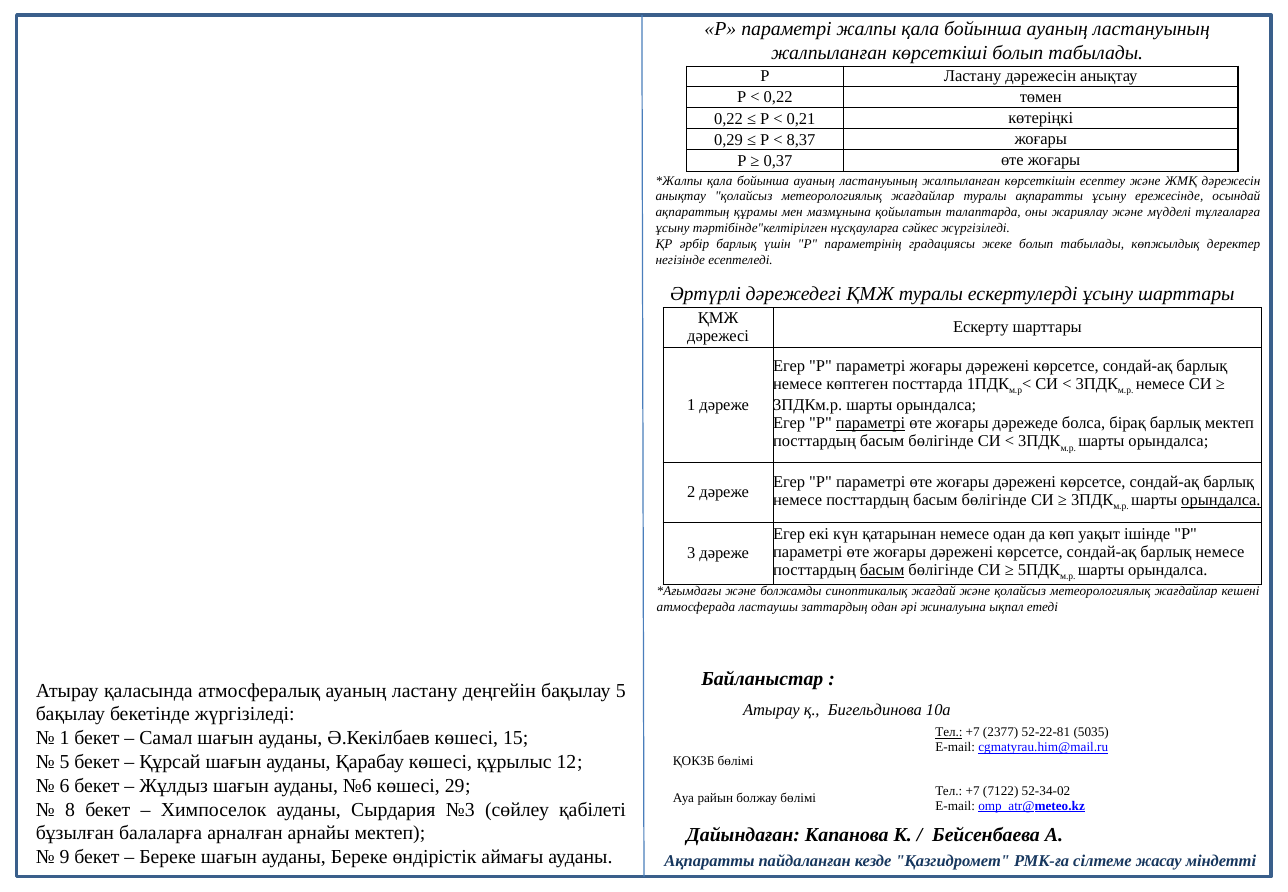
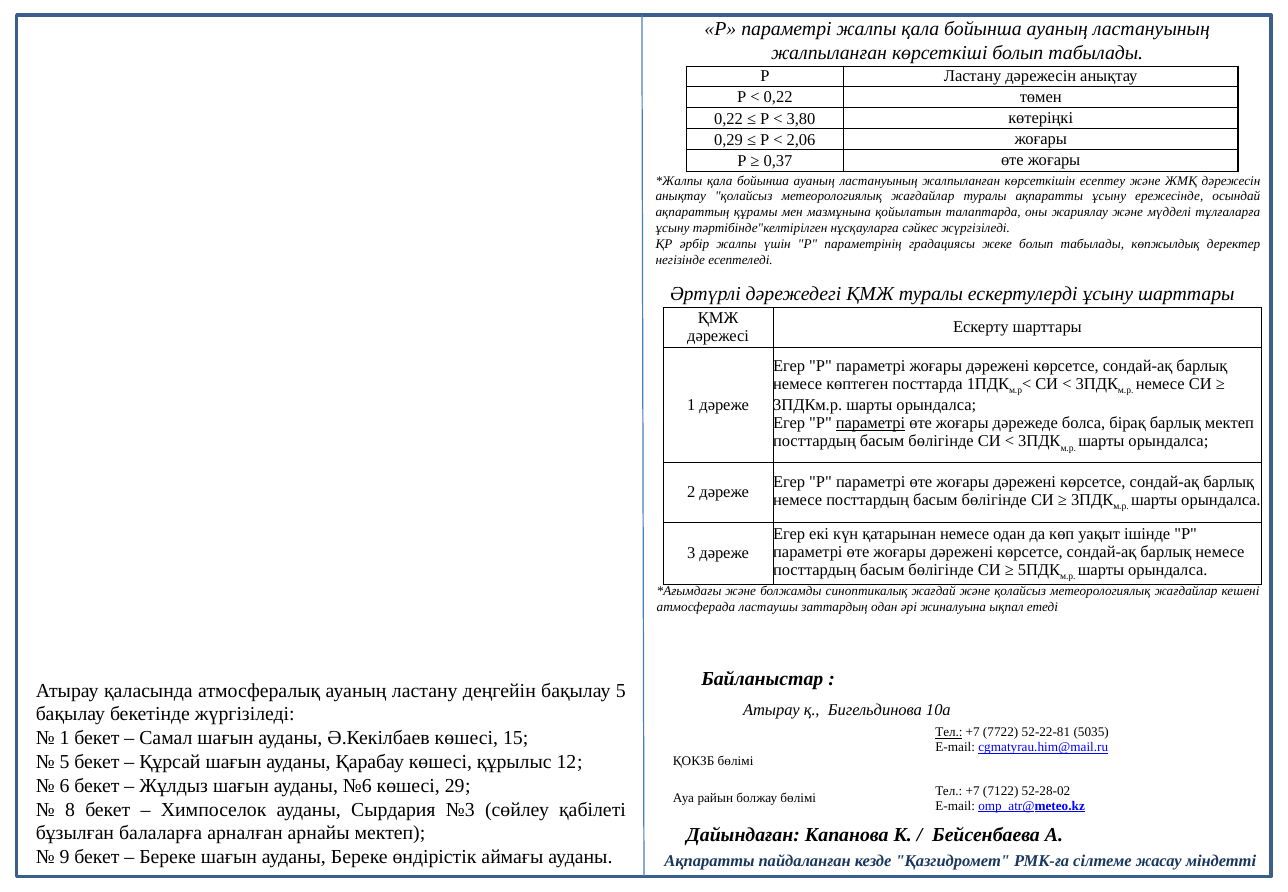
0,21: 0,21 -> 3,80
8,37: 8,37 -> 2,06
әрбір барлық: барлық -> жалпы
орындалса at (1221, 500) underline: present -> none
басым at (882, 570) underline: present -> none
2377: 2377 -> 7722
52-34-02: 52-34-02 -> 52-28-02
